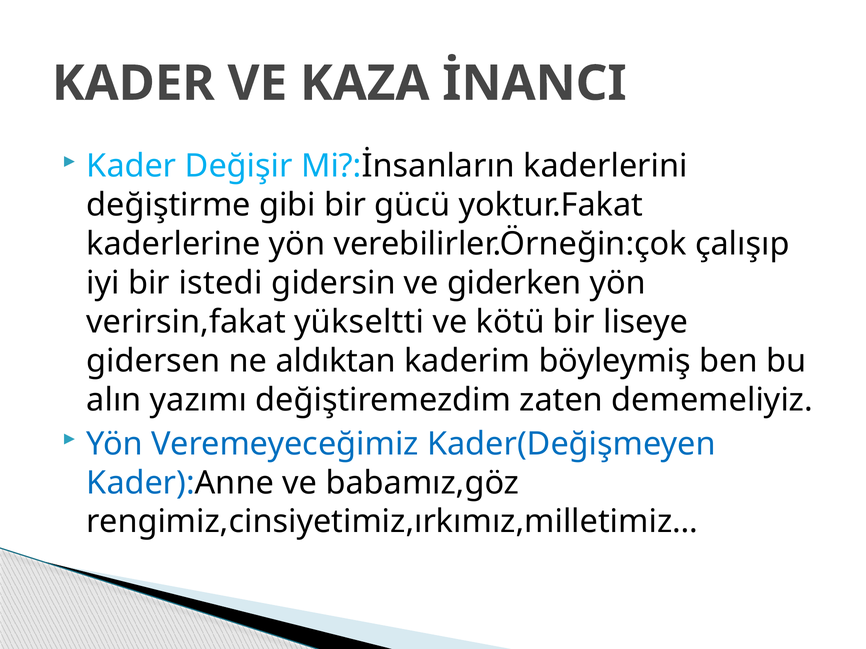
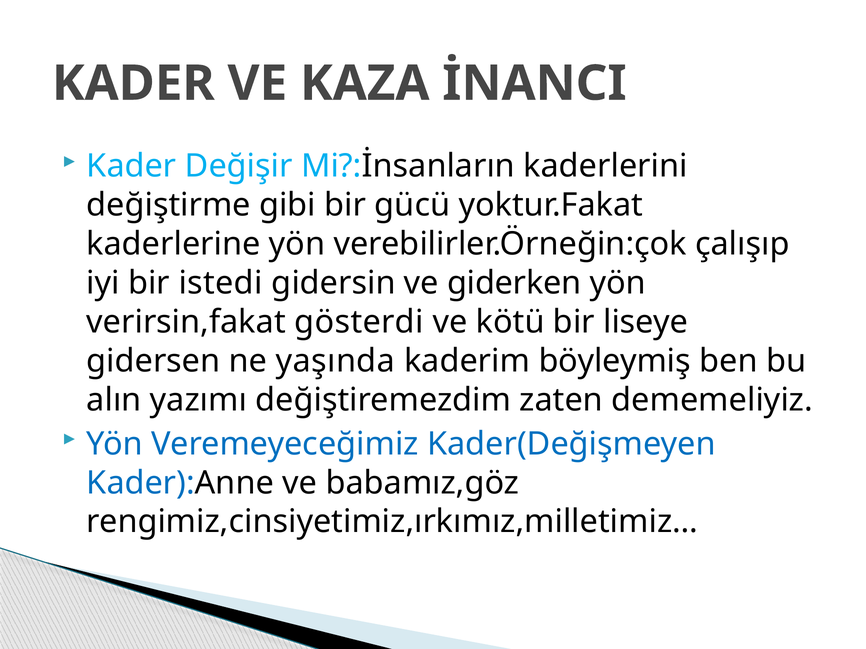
yükseltti: yükseltti -> gösterdi
aldıktan: aldıktan -> yaşında
